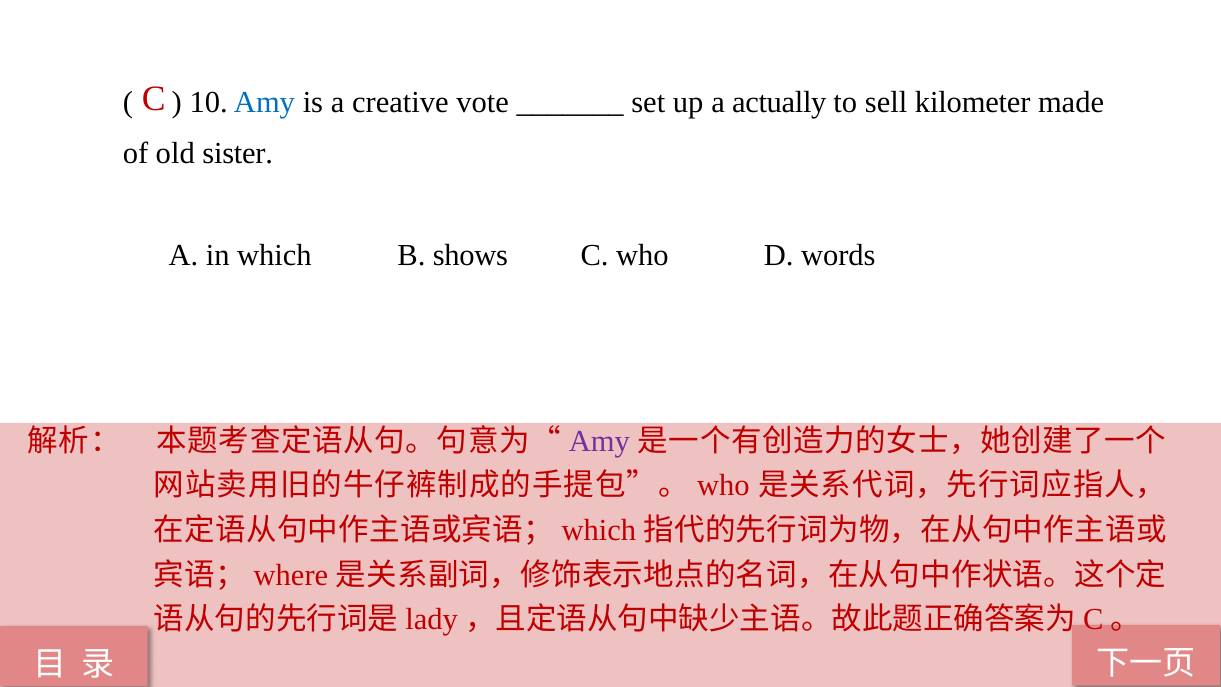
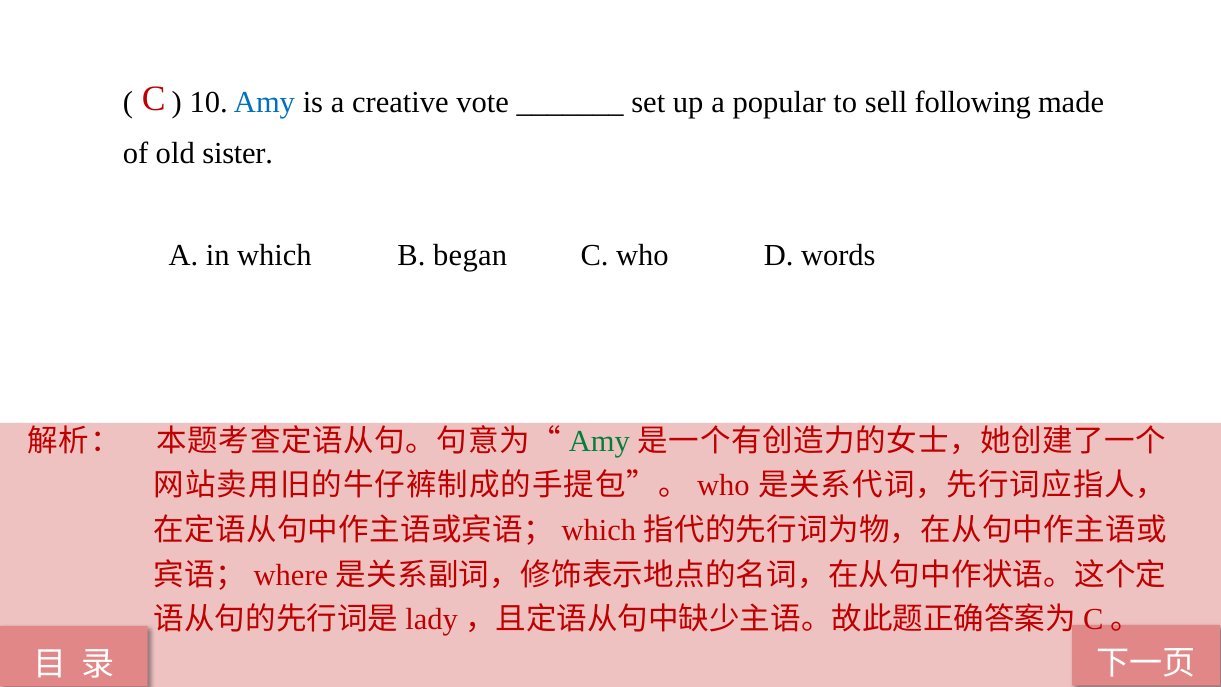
actually: actually -> popular
kilometer: kilometer -> following
shows: shows -> began
Amy at (599, 441) colour: purple -> green
